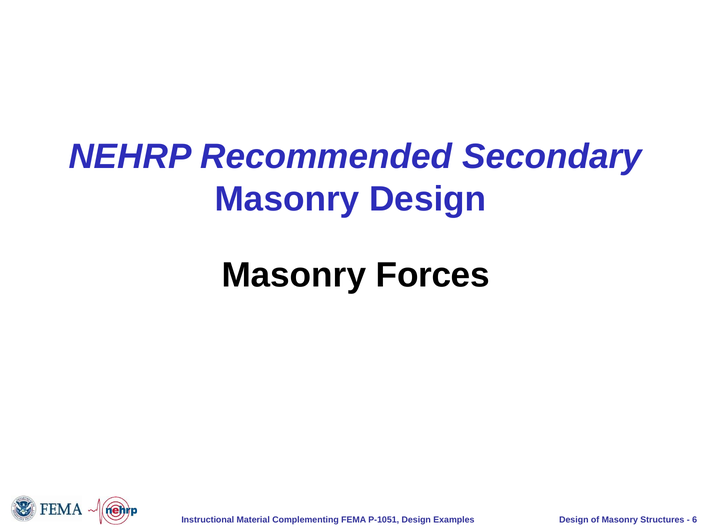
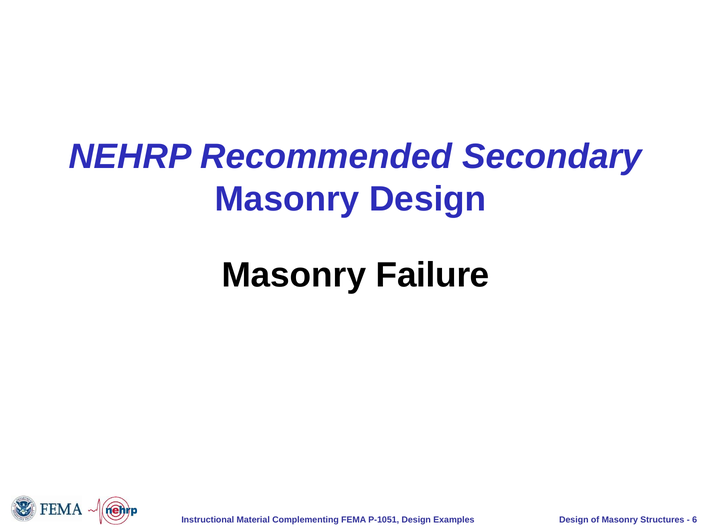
Forces: Forces -> Failure
